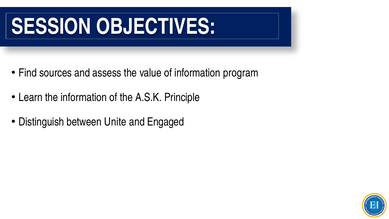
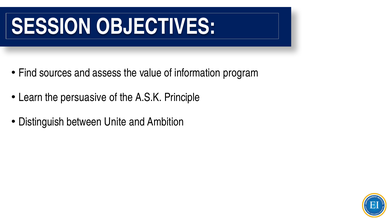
the information: information -> persuasive
Engaged: Engaged -> Ambition
